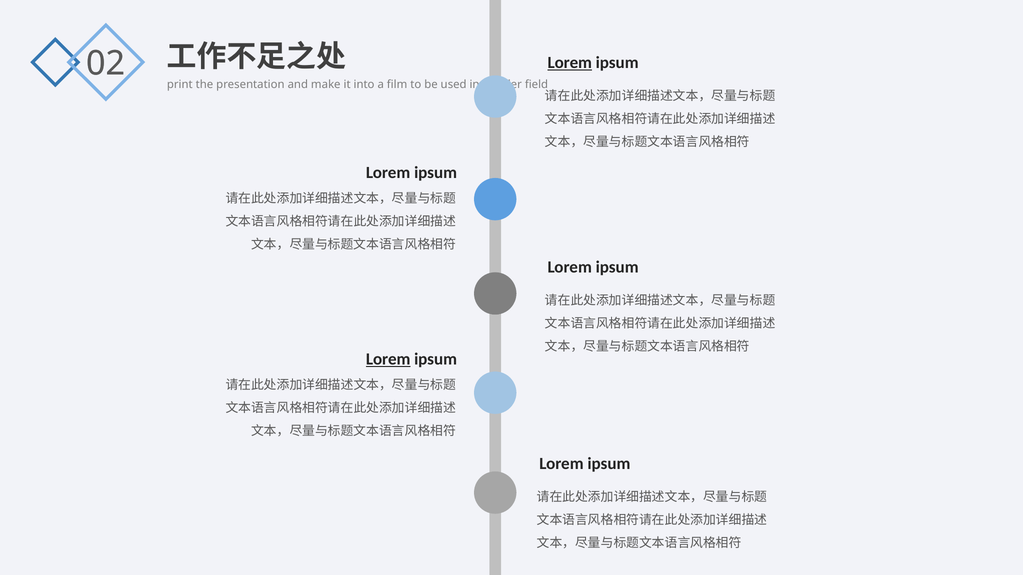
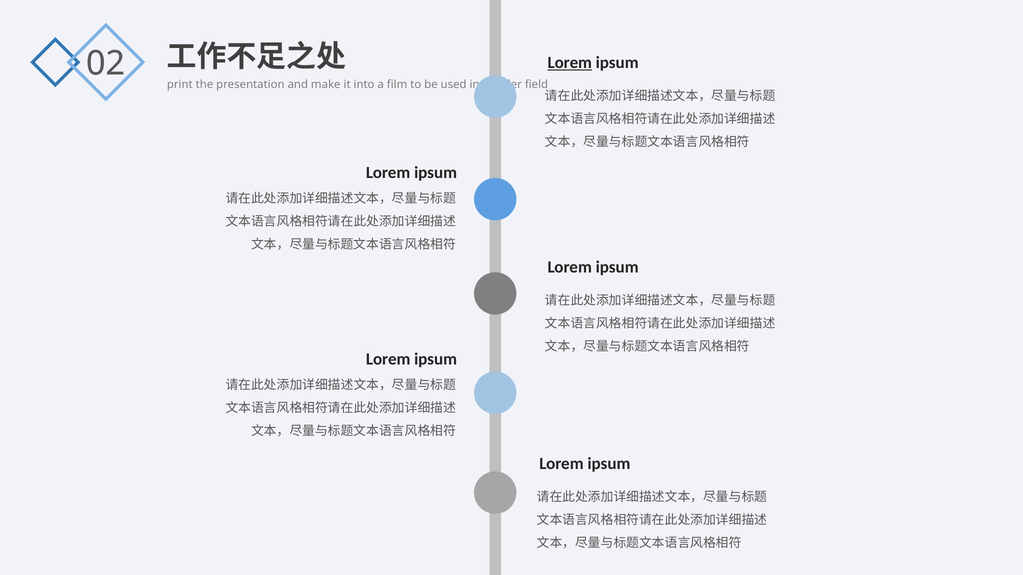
Lorem at (388, 359) underline: present -> none
